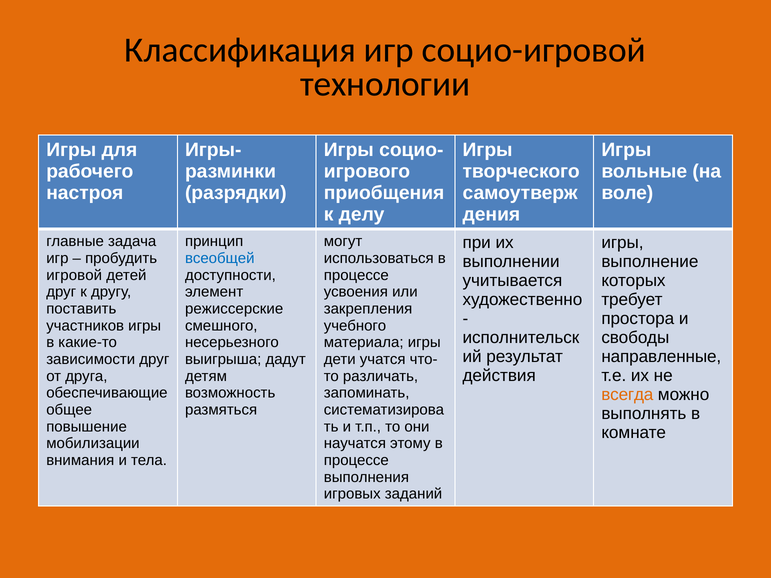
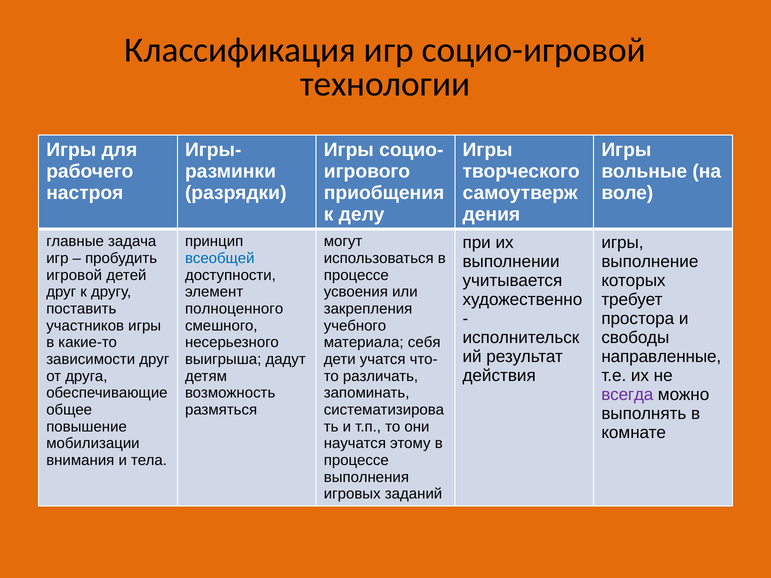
режиссерские: режиссерские -> полноценного
материала игры: игры -> себя
всегда colour: orange -> purple
